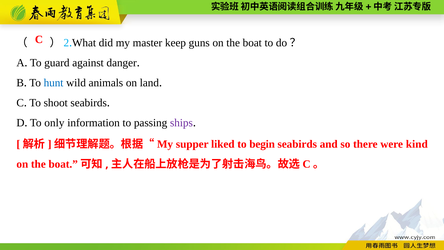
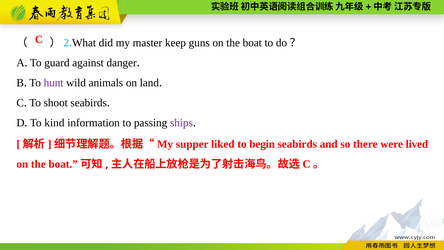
hunt colour: blue -> purple
only: only -> kind
kind: kind -> lived
